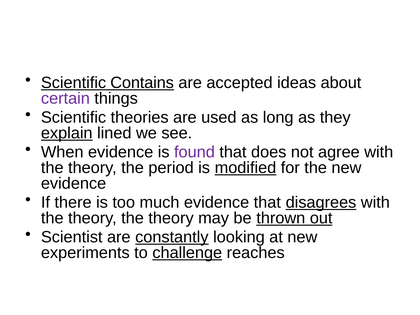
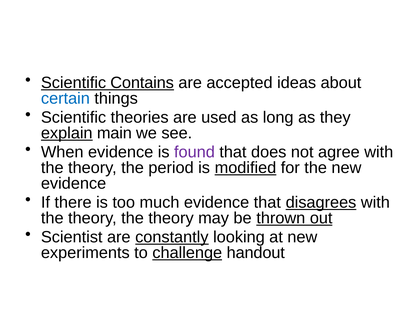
certain colour: purple -> blue
lined: lined -> main
reaches: reaches -> handout
